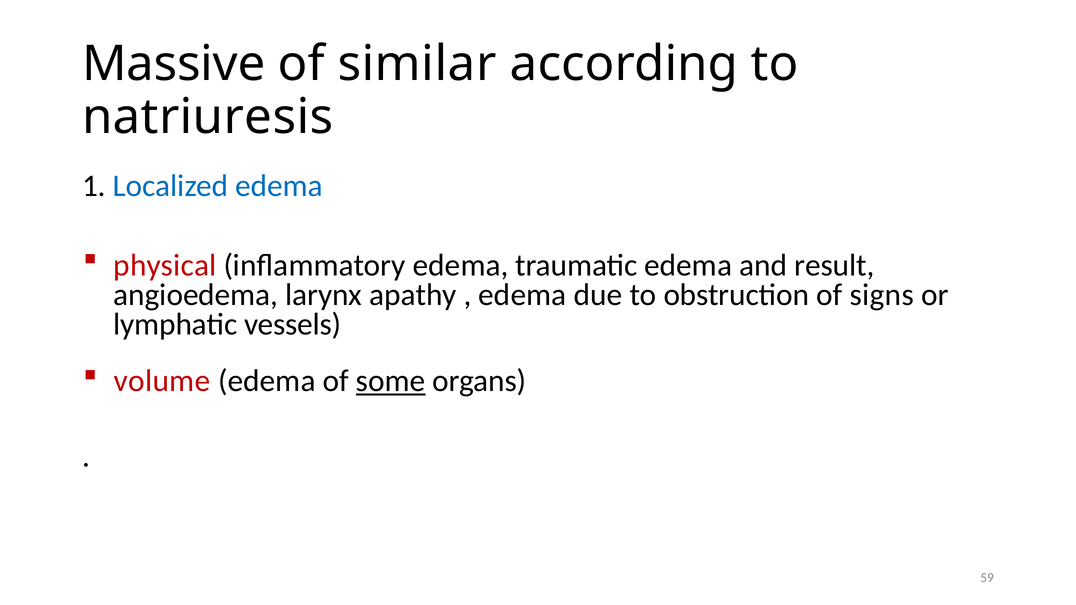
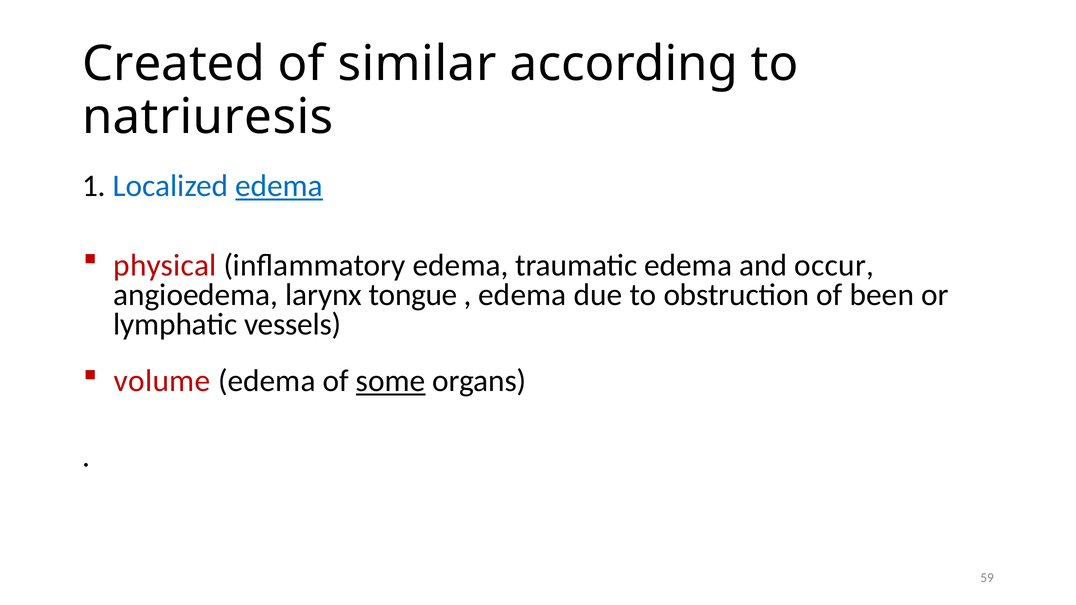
Massive: Massive -> Created
edema at (279, 186) underline: none -> present
result: result -> occur
apathy: apathy -> tongue
signs: signs -> been
